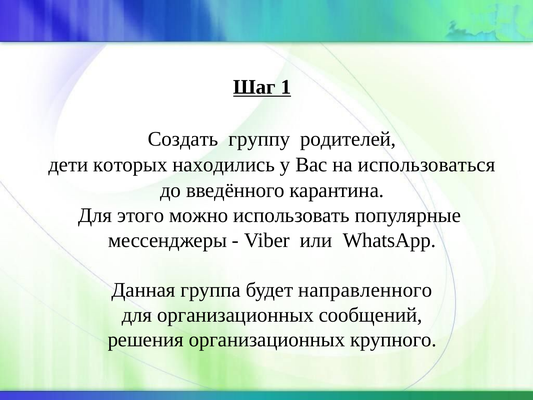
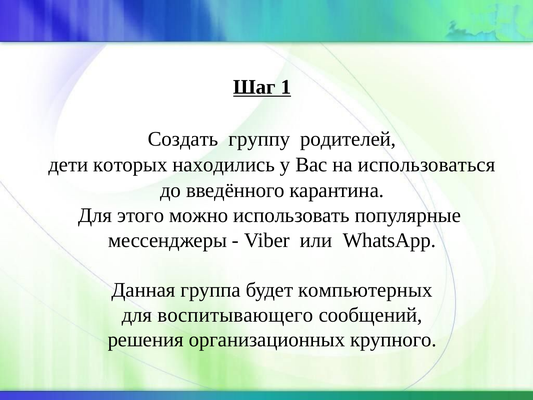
направленного: направленного -> компьютерных
для организационных: организационных -> воспитывающего
